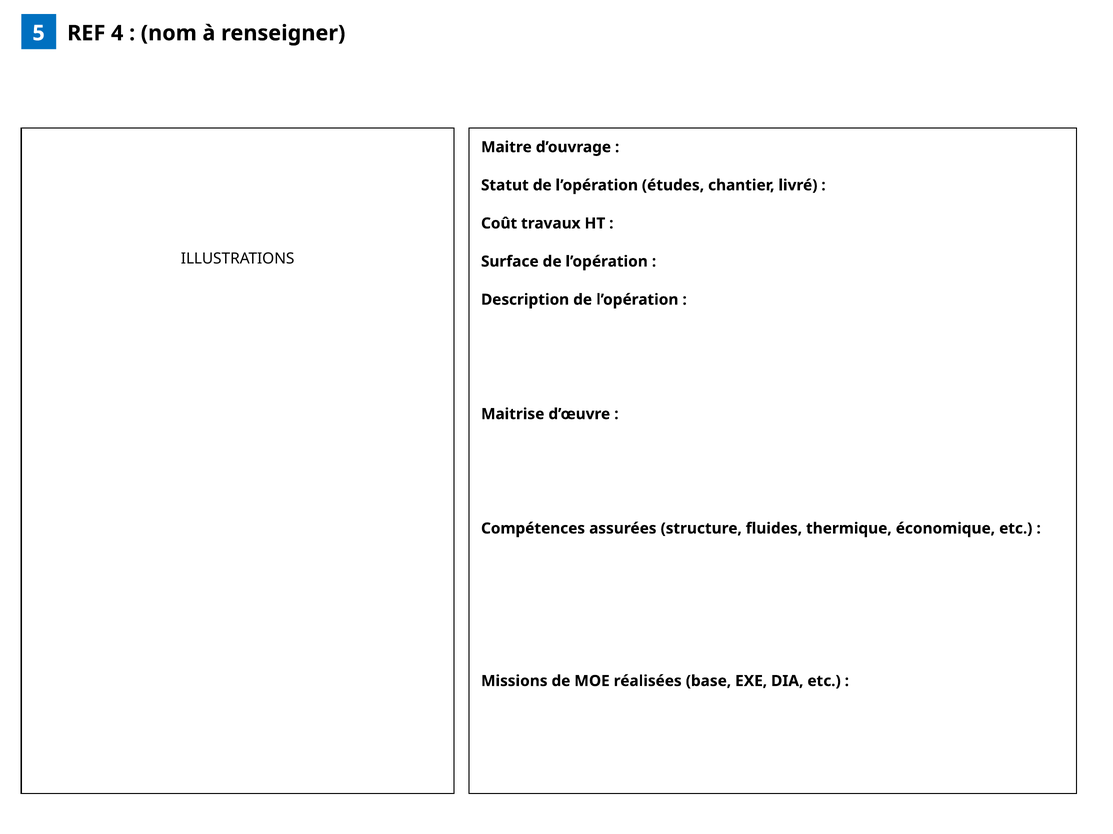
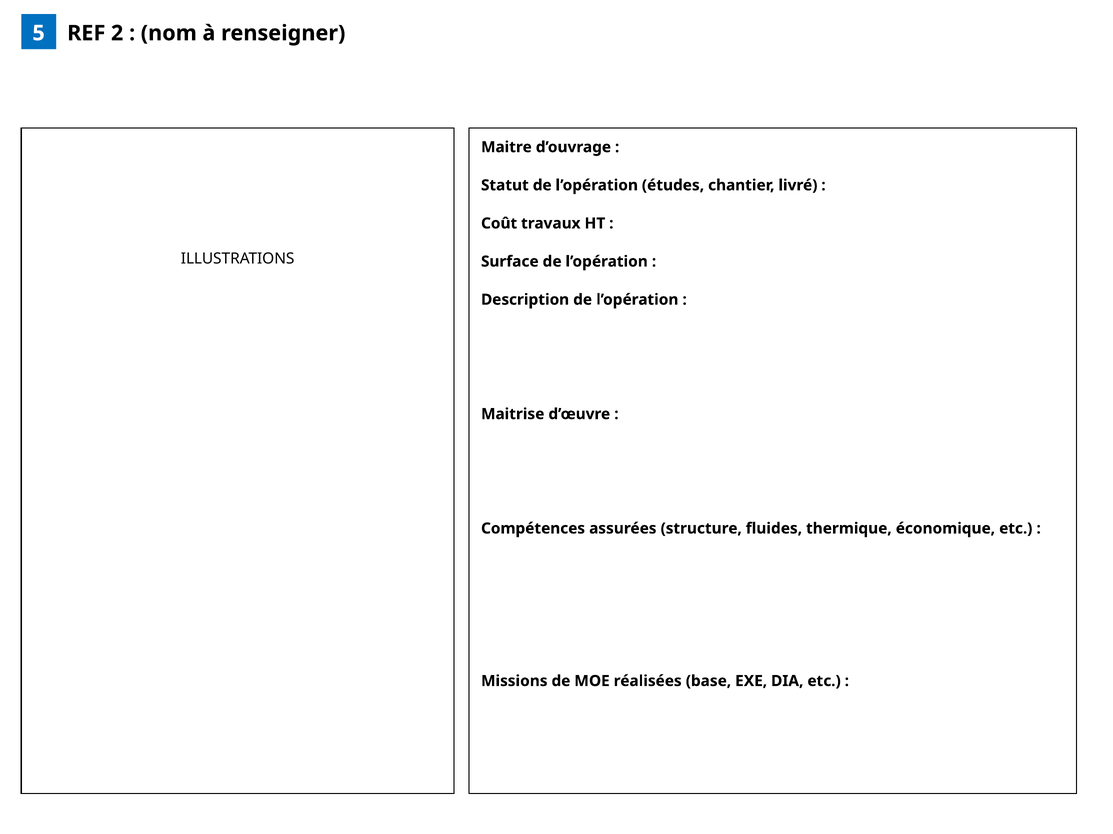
4: 4 -> 2
